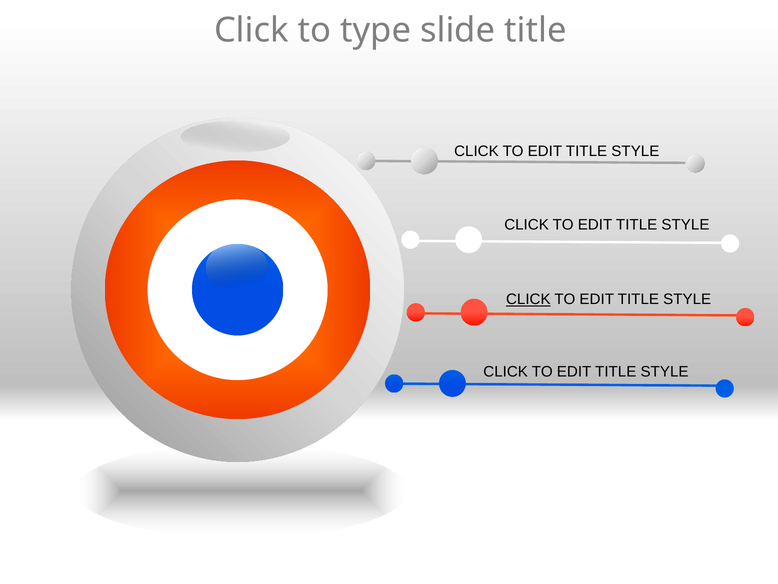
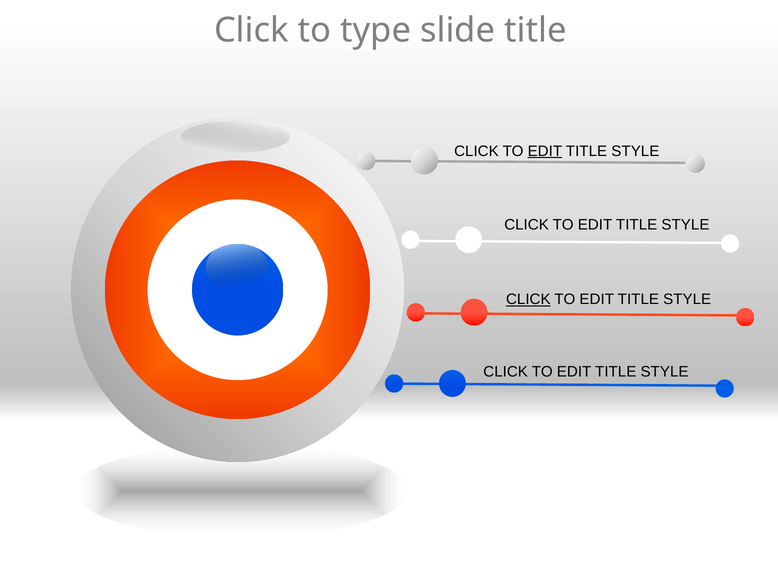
EDIT at (545, 151) underline: none -> present
